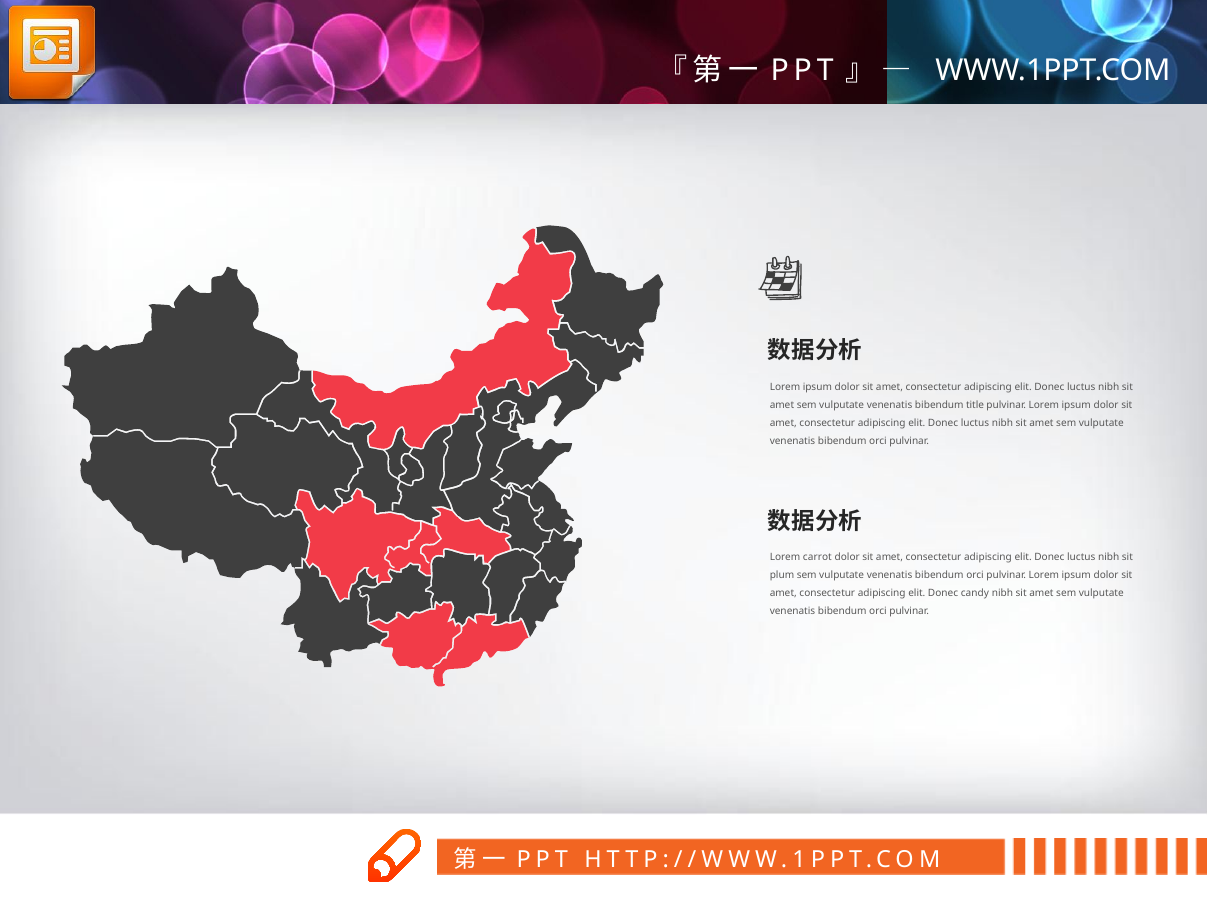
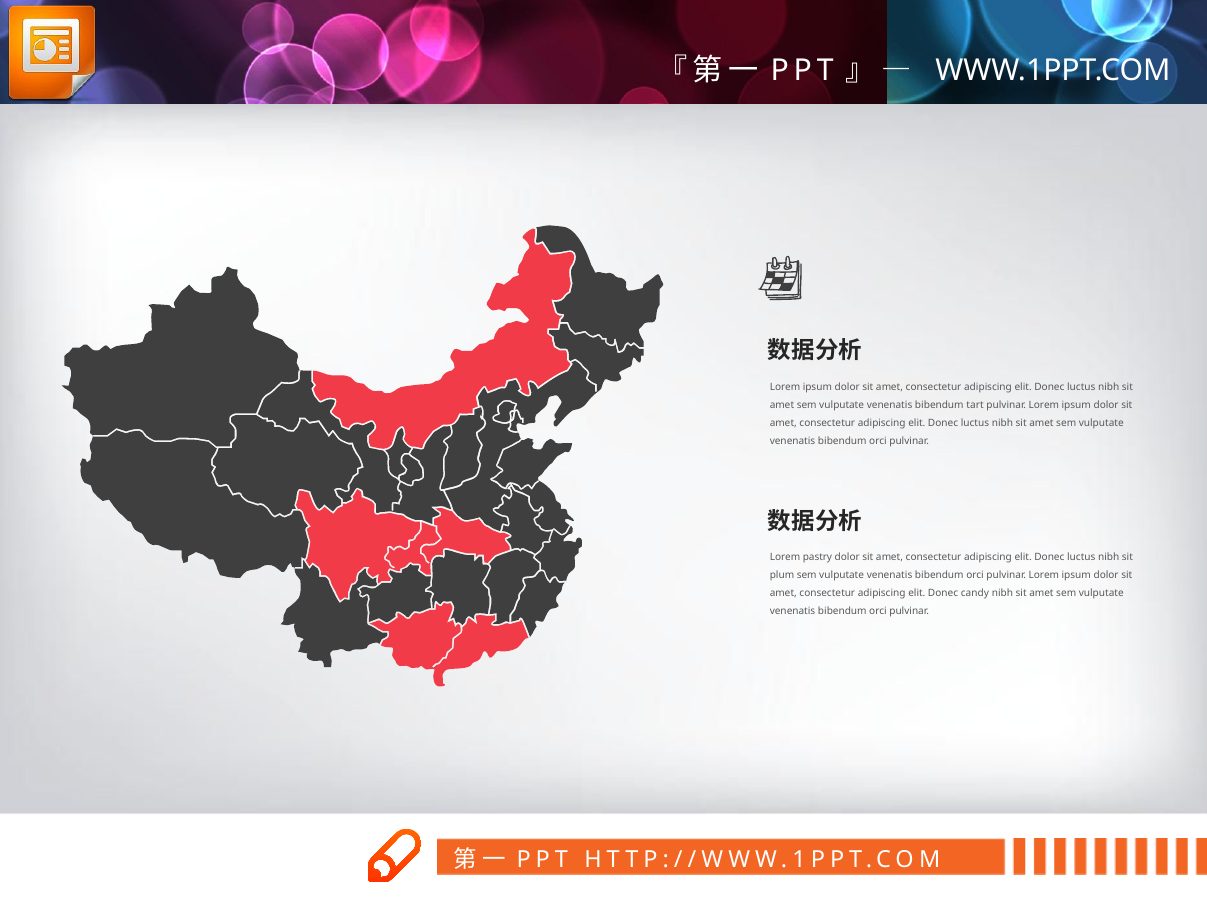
title: title -> tart
carrot: carrot -> pastry
